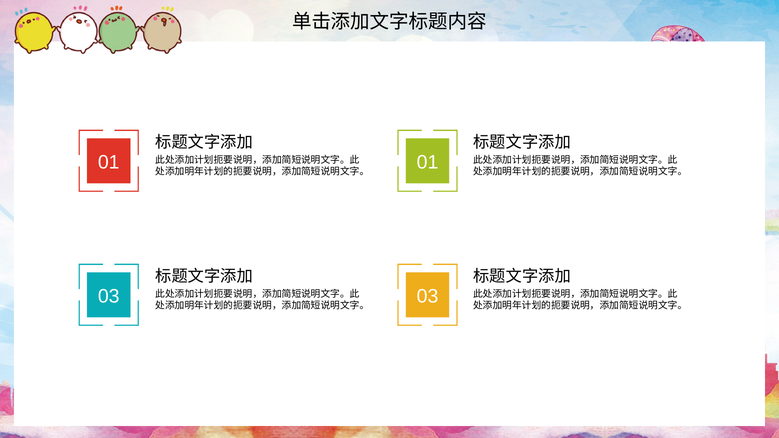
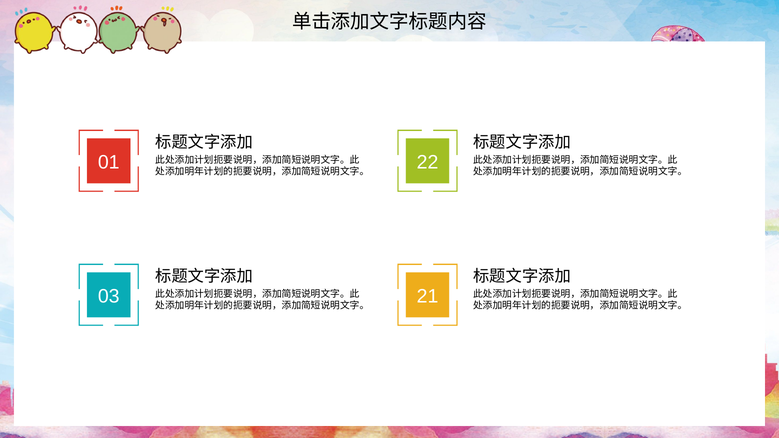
01 01: 01 -> 22
03 03: 03 -> 21
